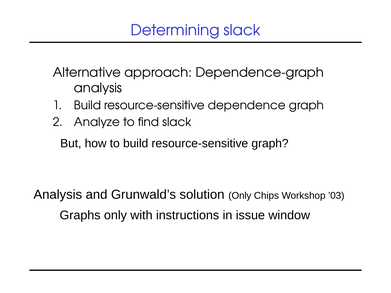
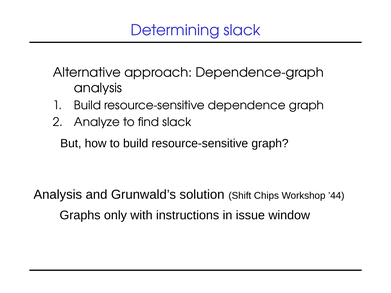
solution Only: Only -> Shift
’03: ’03 -> ’44
